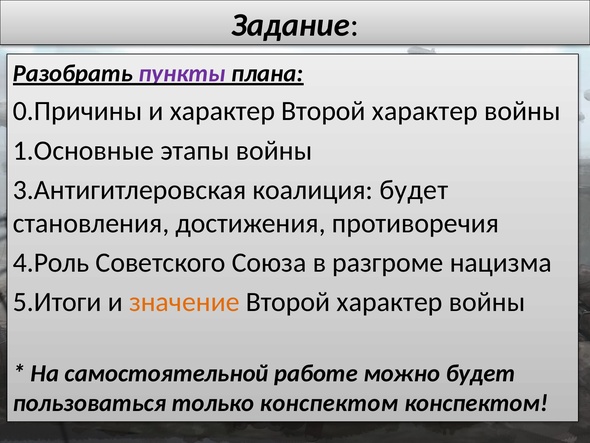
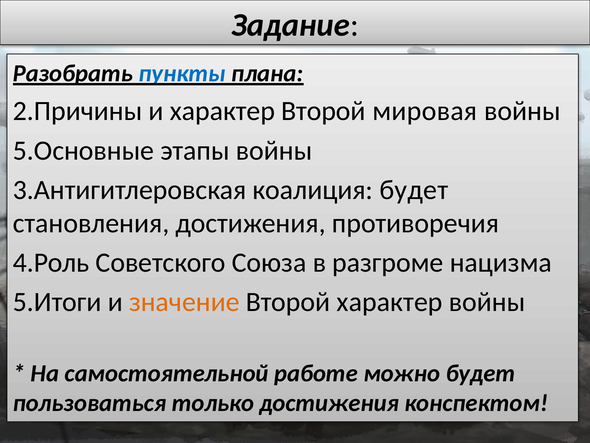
пункты colour: purple -> blue
0.Причины: 0.Причины -> 2.Причины
характер Второй характер: характер -> мировая
1.Основные: 1.Основные -> 5.Основные
только конспектом: конспектом -> достижения
